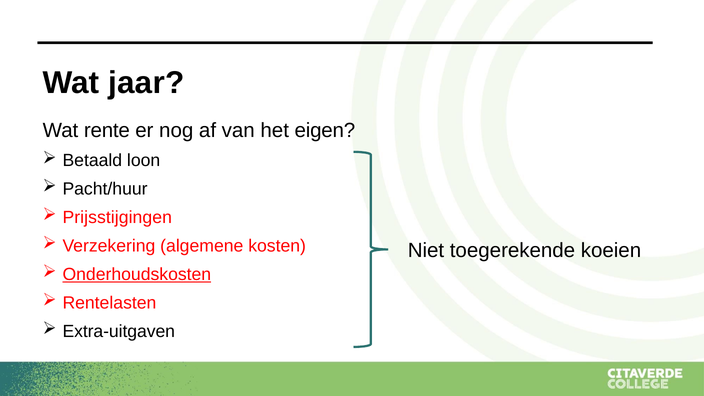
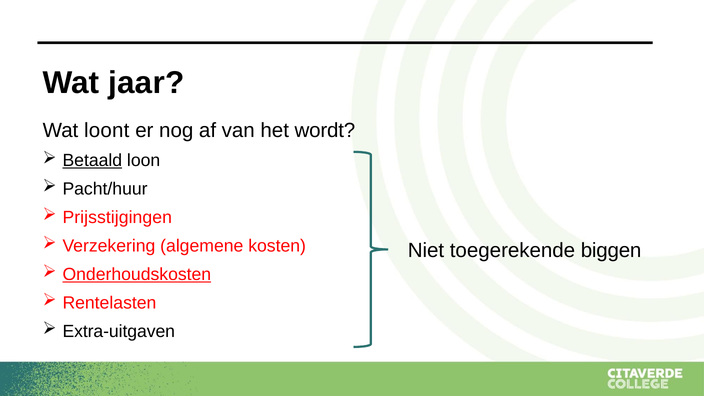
rente: rente -> loont
eigen: eigen -> wordt
Betaald underline: none -> present
koeien: koeien -> biggen
